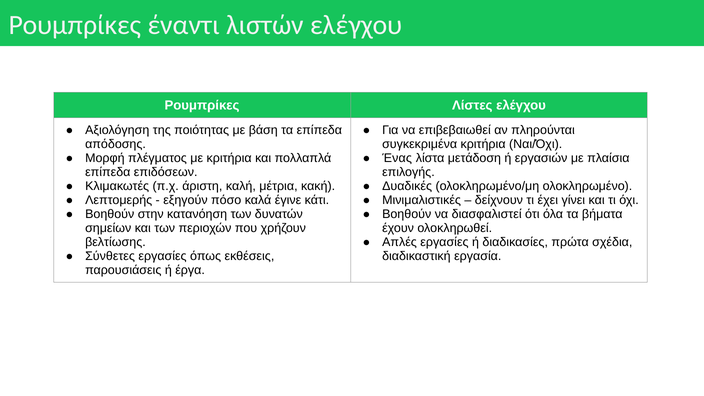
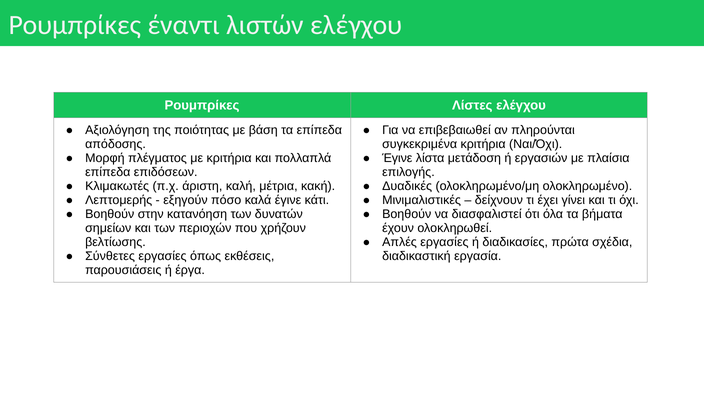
Ένας at (397, 158): Ένας -> Έγινε
